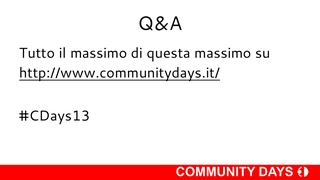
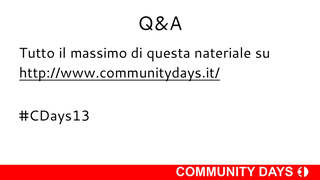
questa massimo: massimo -> nateriale
